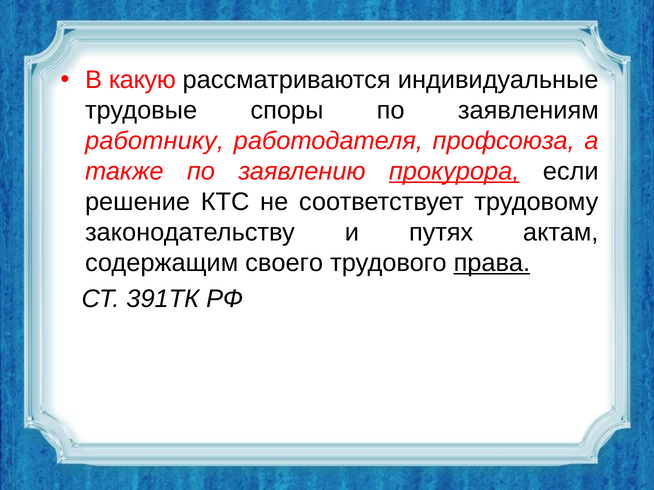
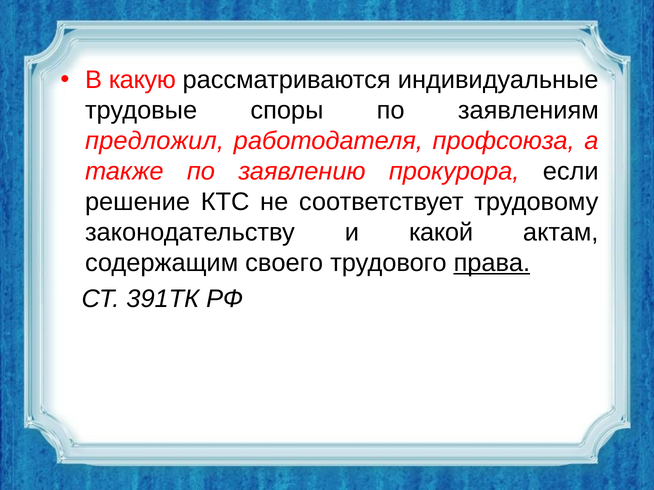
работнику: работнику -> предложил
прокурора underline: present -> none
путях: путях -> какой
